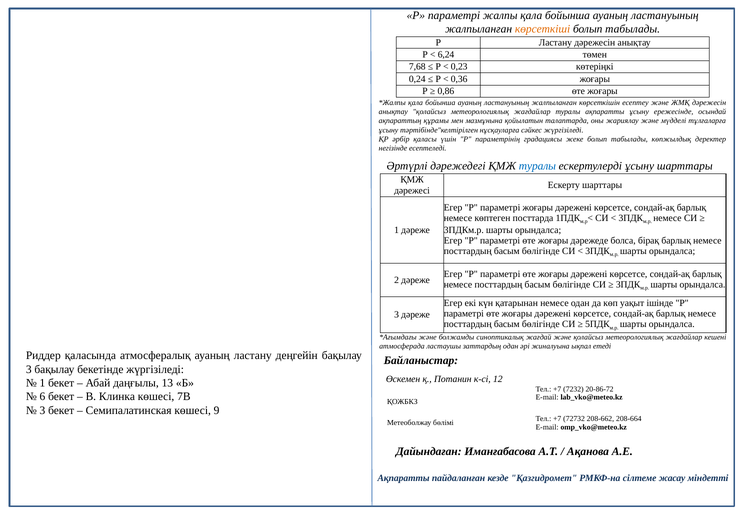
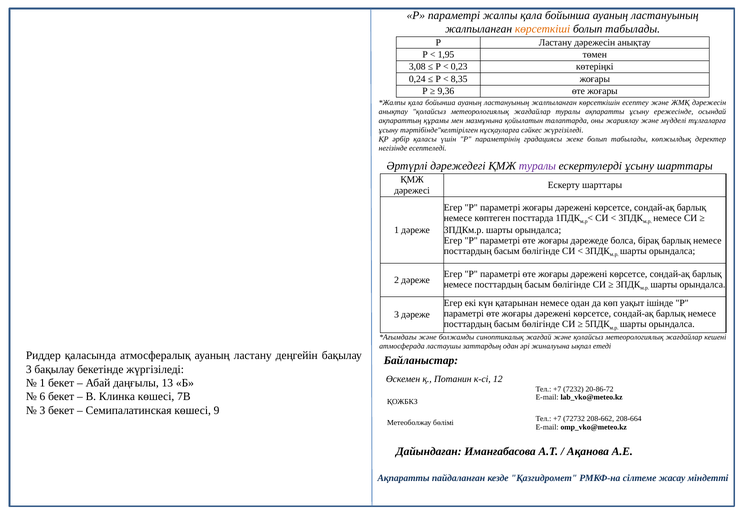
6,24: 6,24 -> 1,95
7,68: 7,68 -> 3,08
0,36: 0,36 -> 8,35
0,86: 0,86 -> 9,36
туралы at (537, 166) colour: blue -> purple
